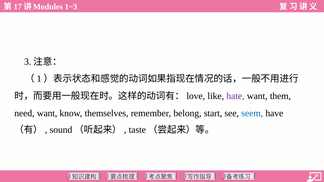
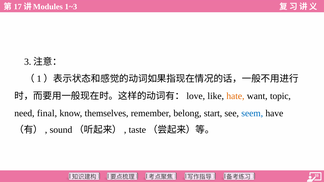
hate colour: purple -> orange
them: them -> topic
need want: want -> final
